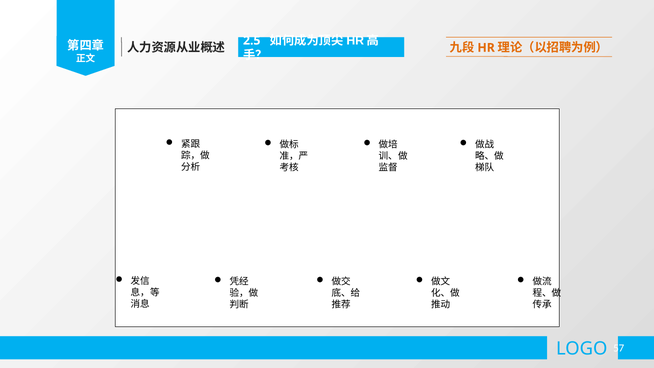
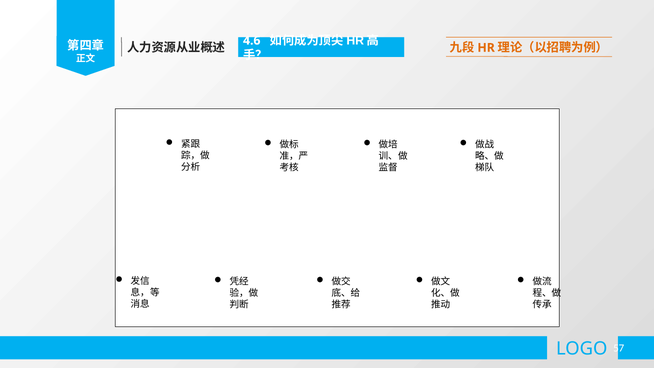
2.5: 2.5 -> 4.6
